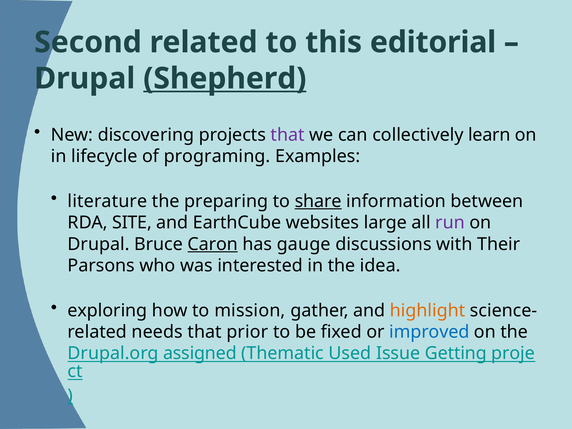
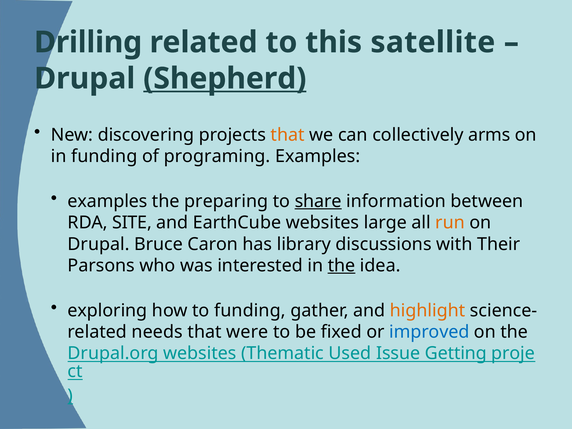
Second: Second -> Drilling
editorial: editorial -> satellite
that at (288, 135) colour: purple -> orange
learn: learn -> arms
in lifecycle: lifecycle -> funding
literature at (107, 201): literature -> examples
run colour: purple -> orange
Caron underline: present -> none
gauge: gauge -> library
the at (342, 266) underline: none -> present
to mission: mission -> funding
prior: prior -> were
Drupal.org assigned: assigned -> websites
